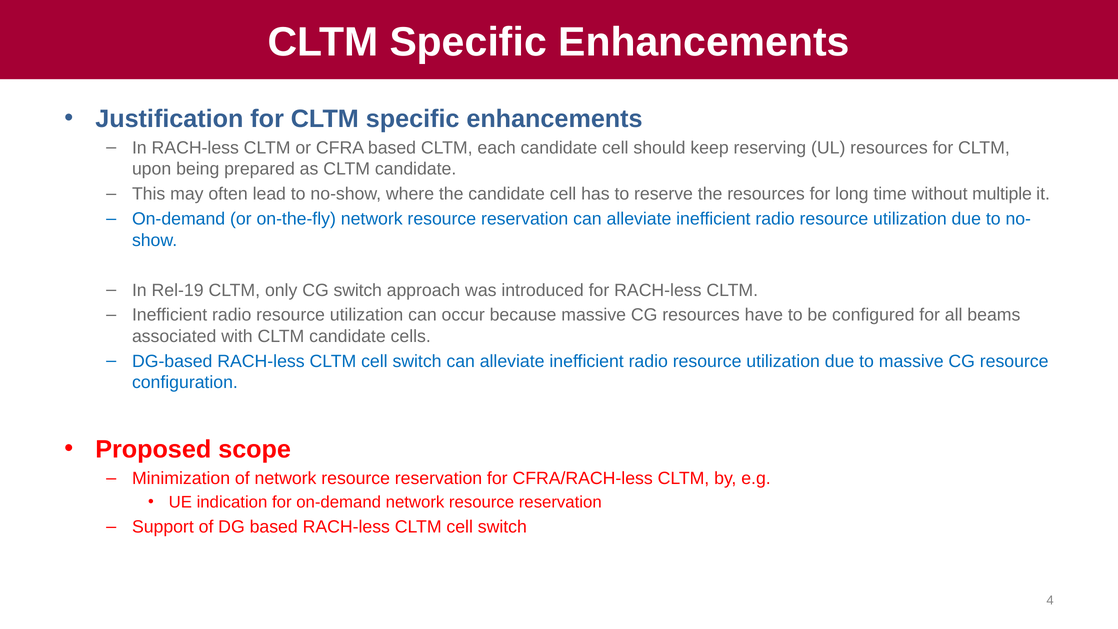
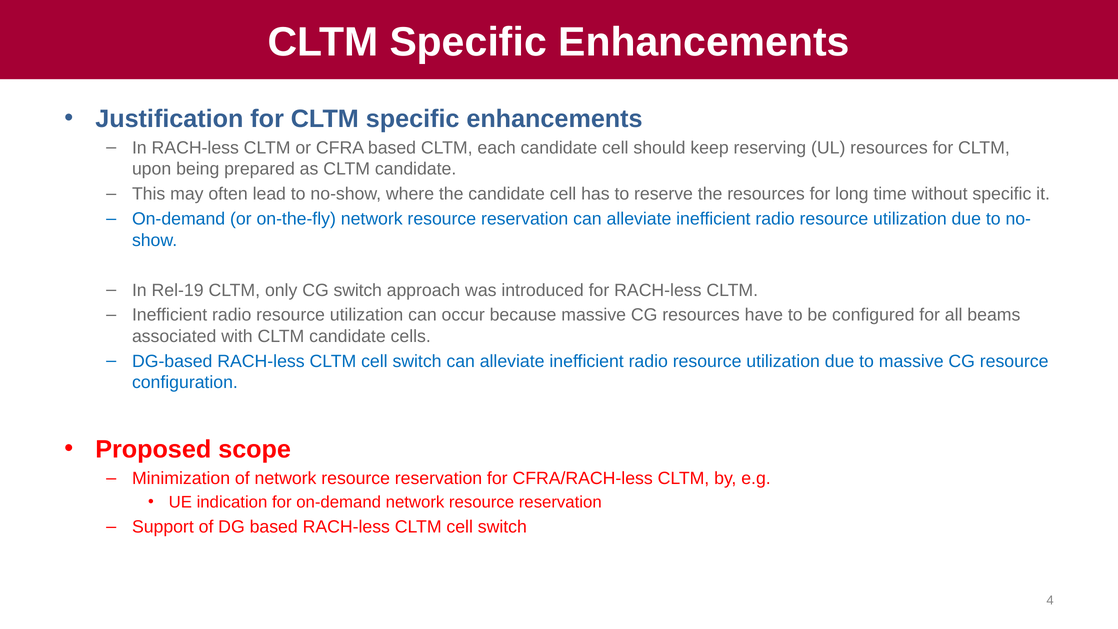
without multiple: multiple -> specific
